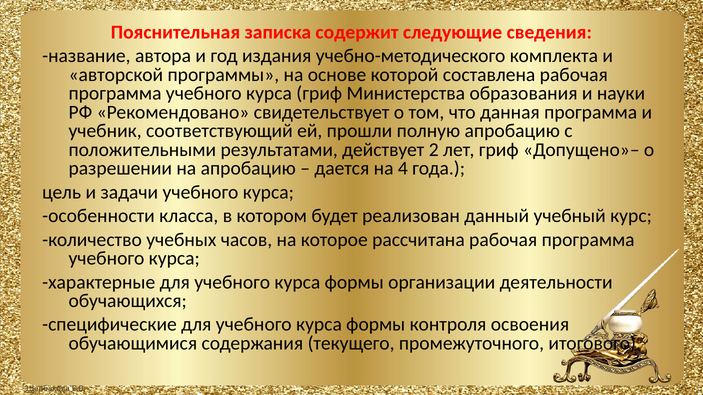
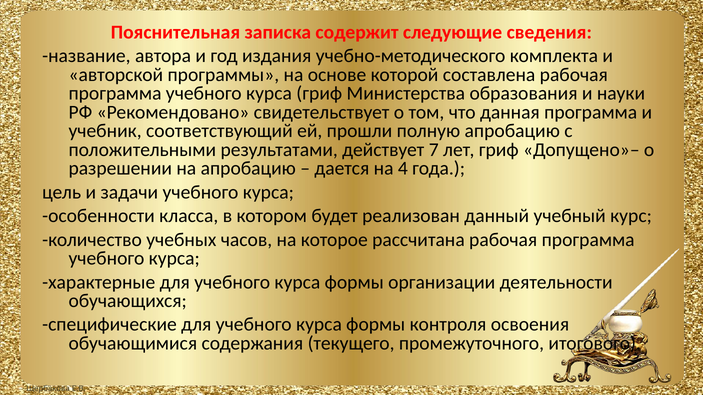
2: 2 -> 7
